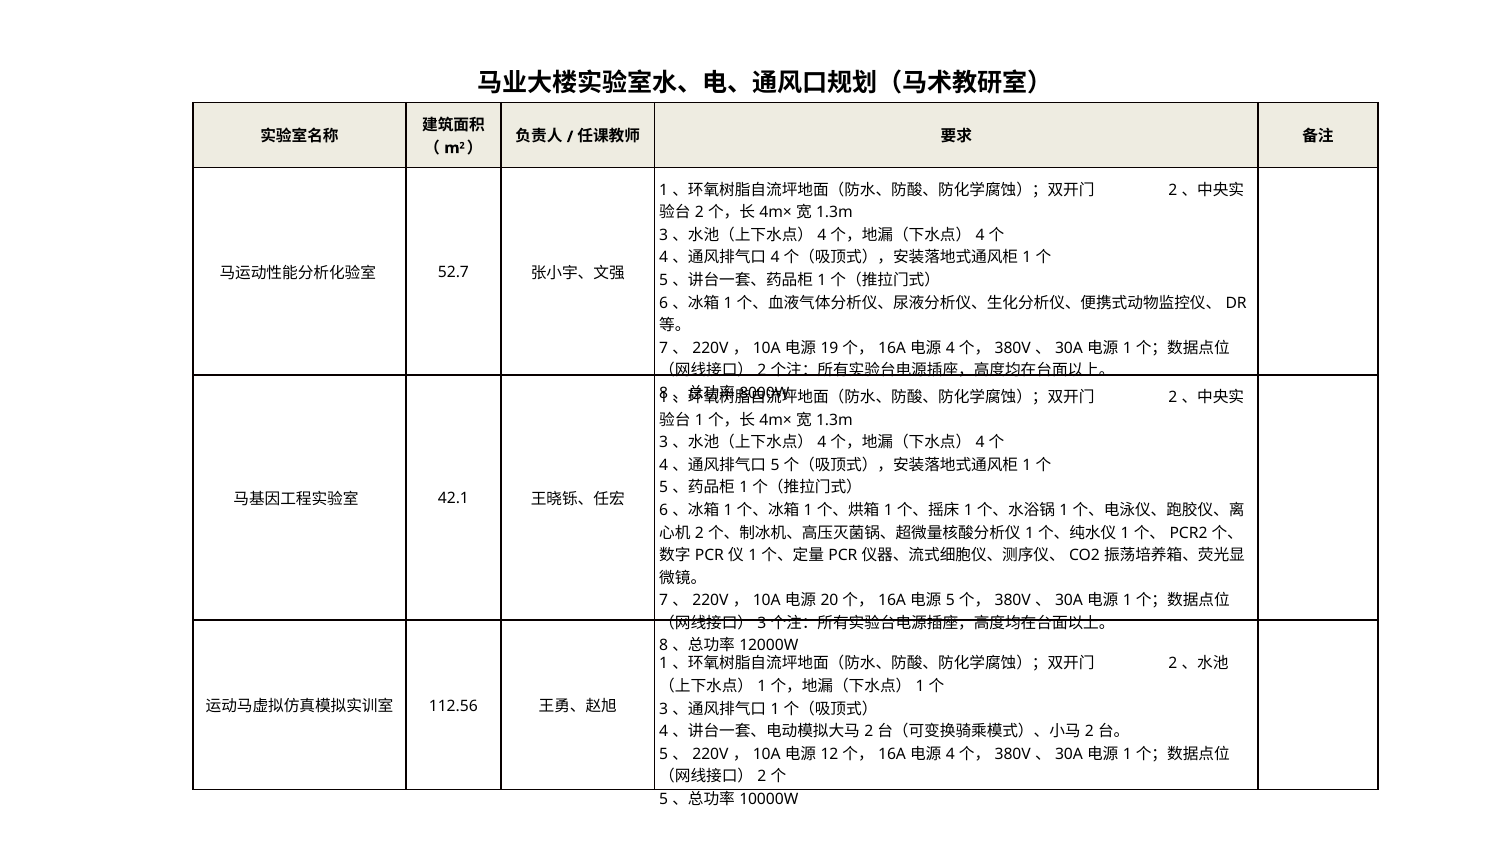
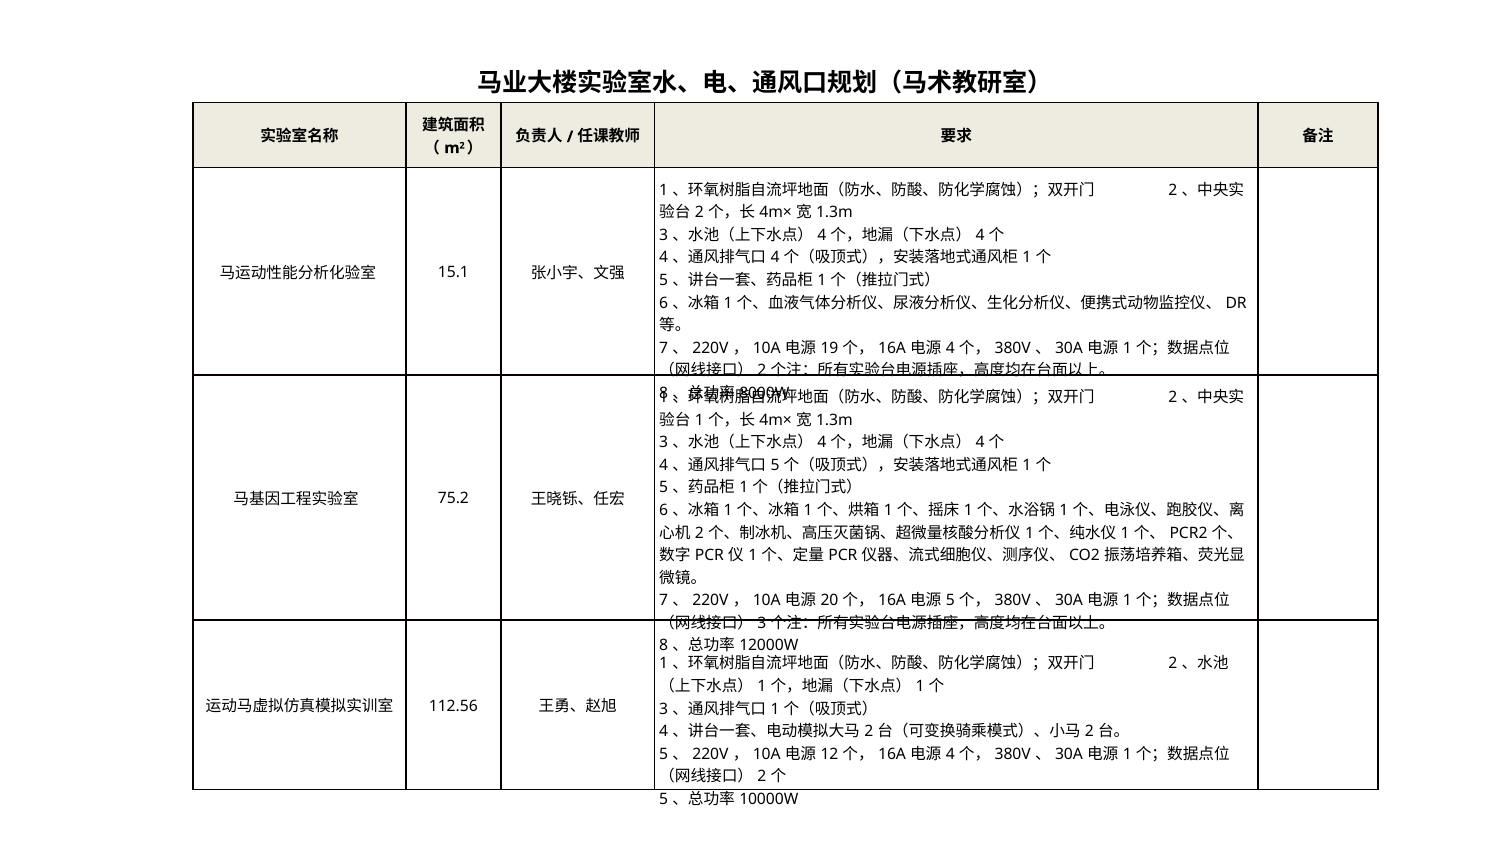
52.7: 52.7 -> 15.1
42.1: 42.1 -> 75.2
